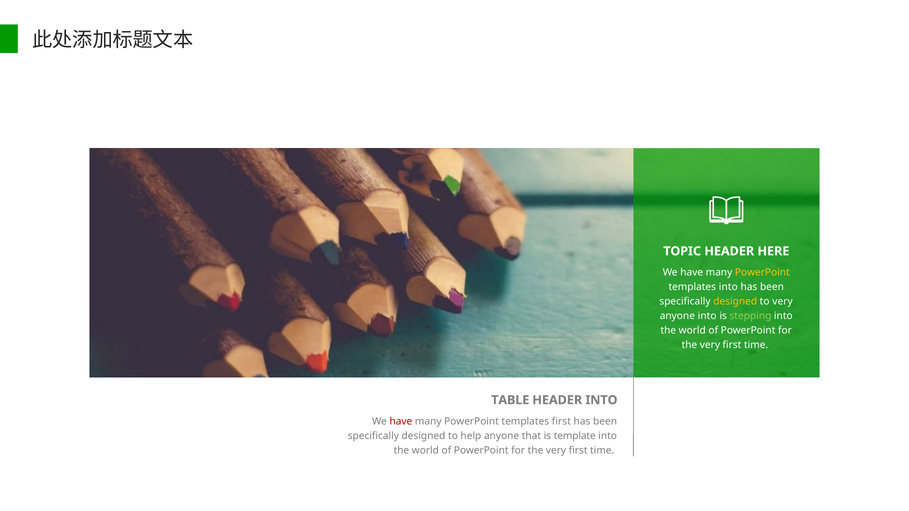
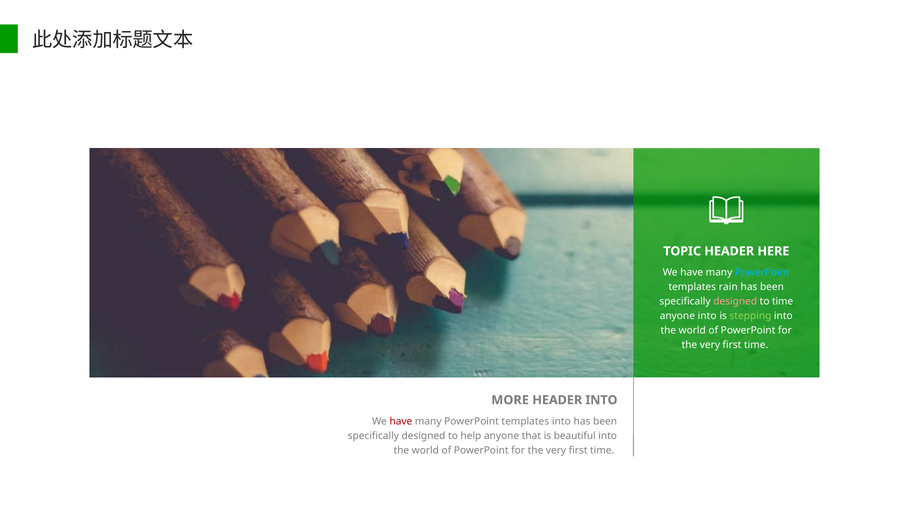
PowerPoint at (762, 273) colour: yellow -> light blue
templates into: into -> rain
designed at (735, 302) colour: yellow -> pink
to very: very -> time
TABLE: TABLE -> MORE
templates first: first -> into
template: template -> beautiful
